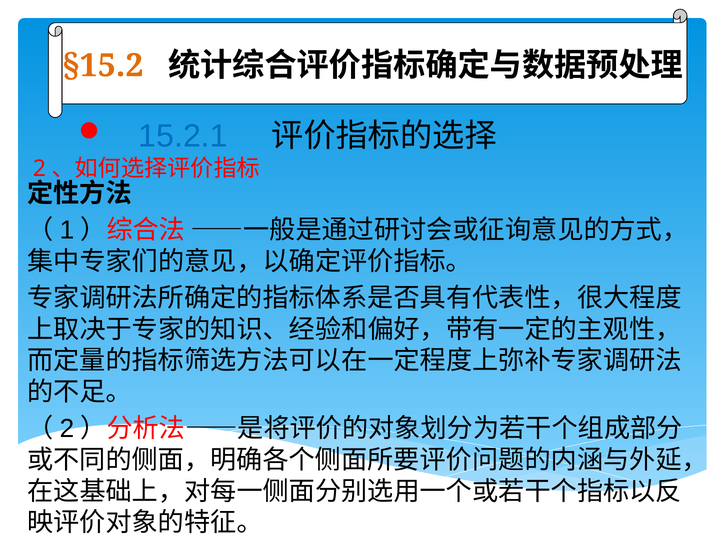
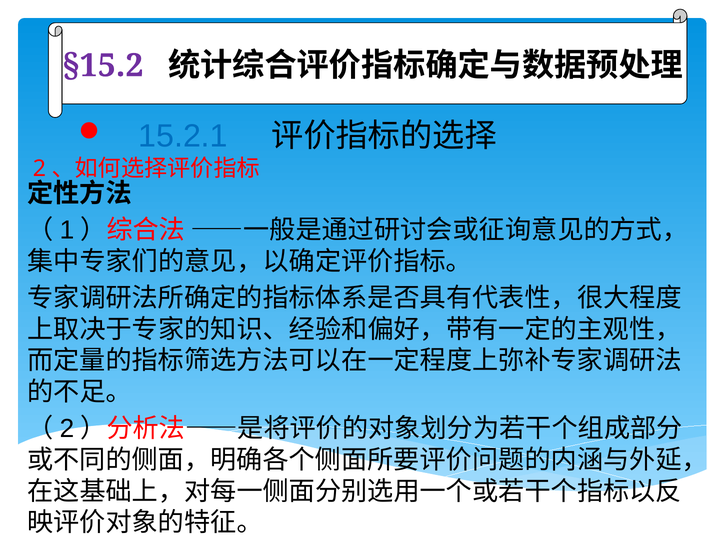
§15.2 colour: orange -> purple
